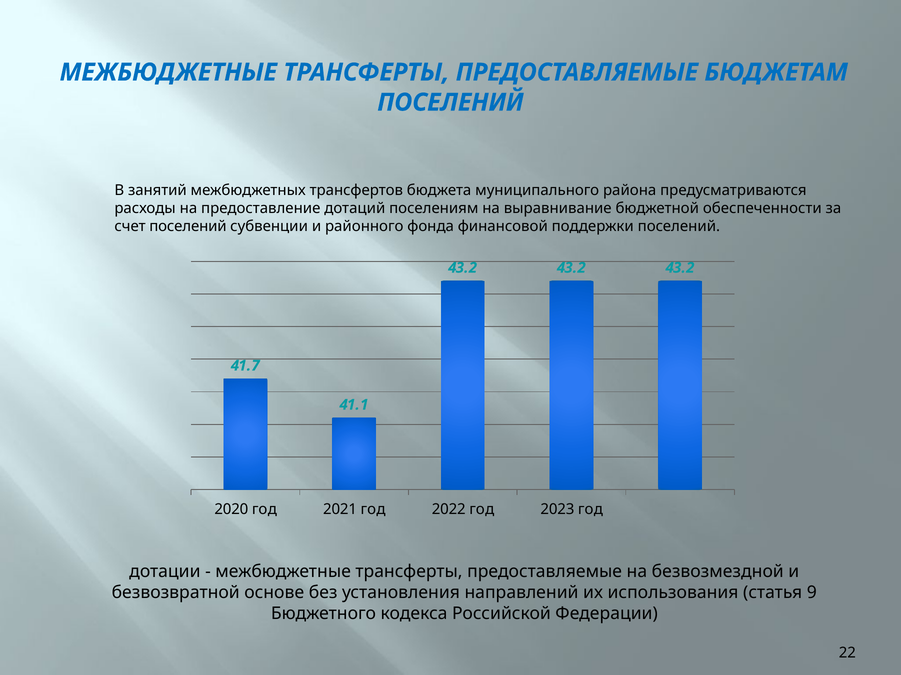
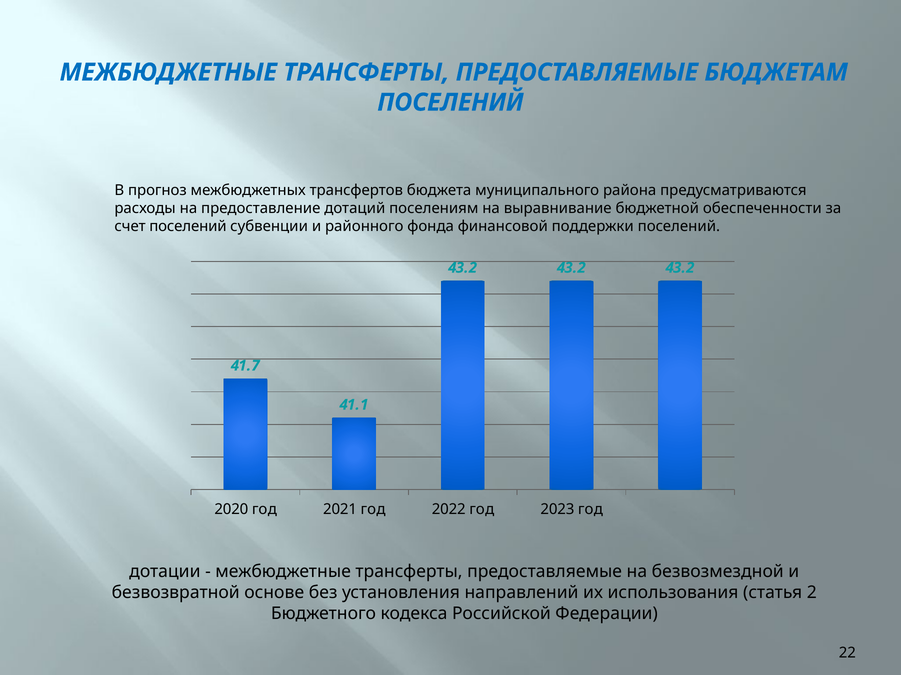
занятий: занятий -> прогноз
9: 9 -> 2
